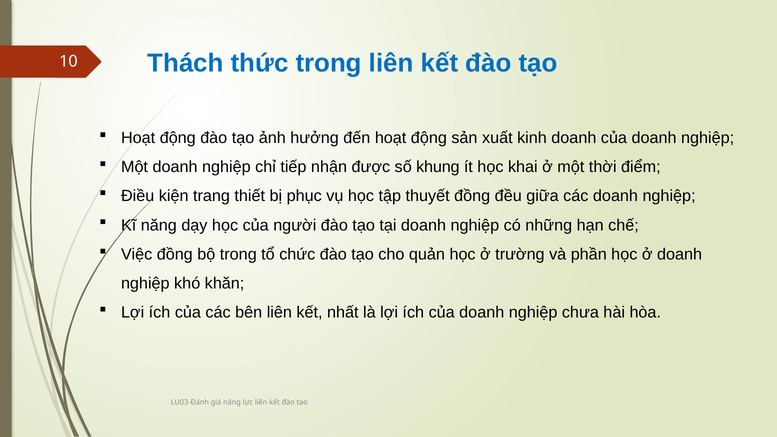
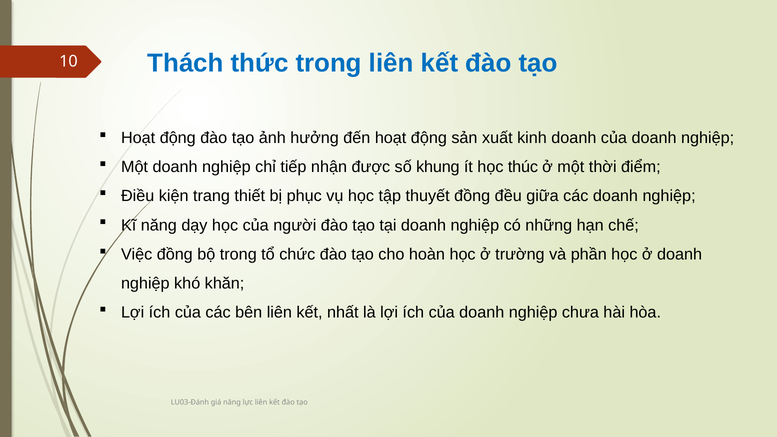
khai: khai -> thúc
quản: quản -> hoàn
